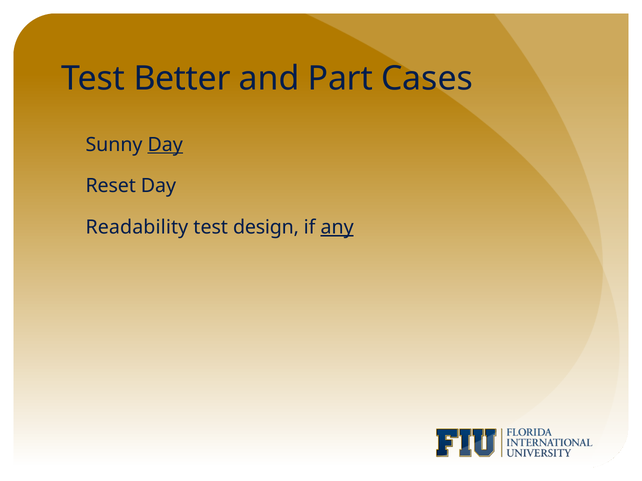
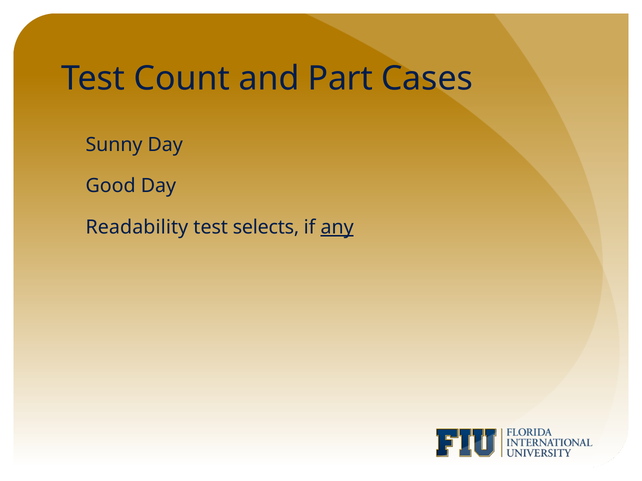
Better: Better -> Count
Day at (165, 145) underline: present -> none
Reset: Reset -> Good
design: design -> selects
